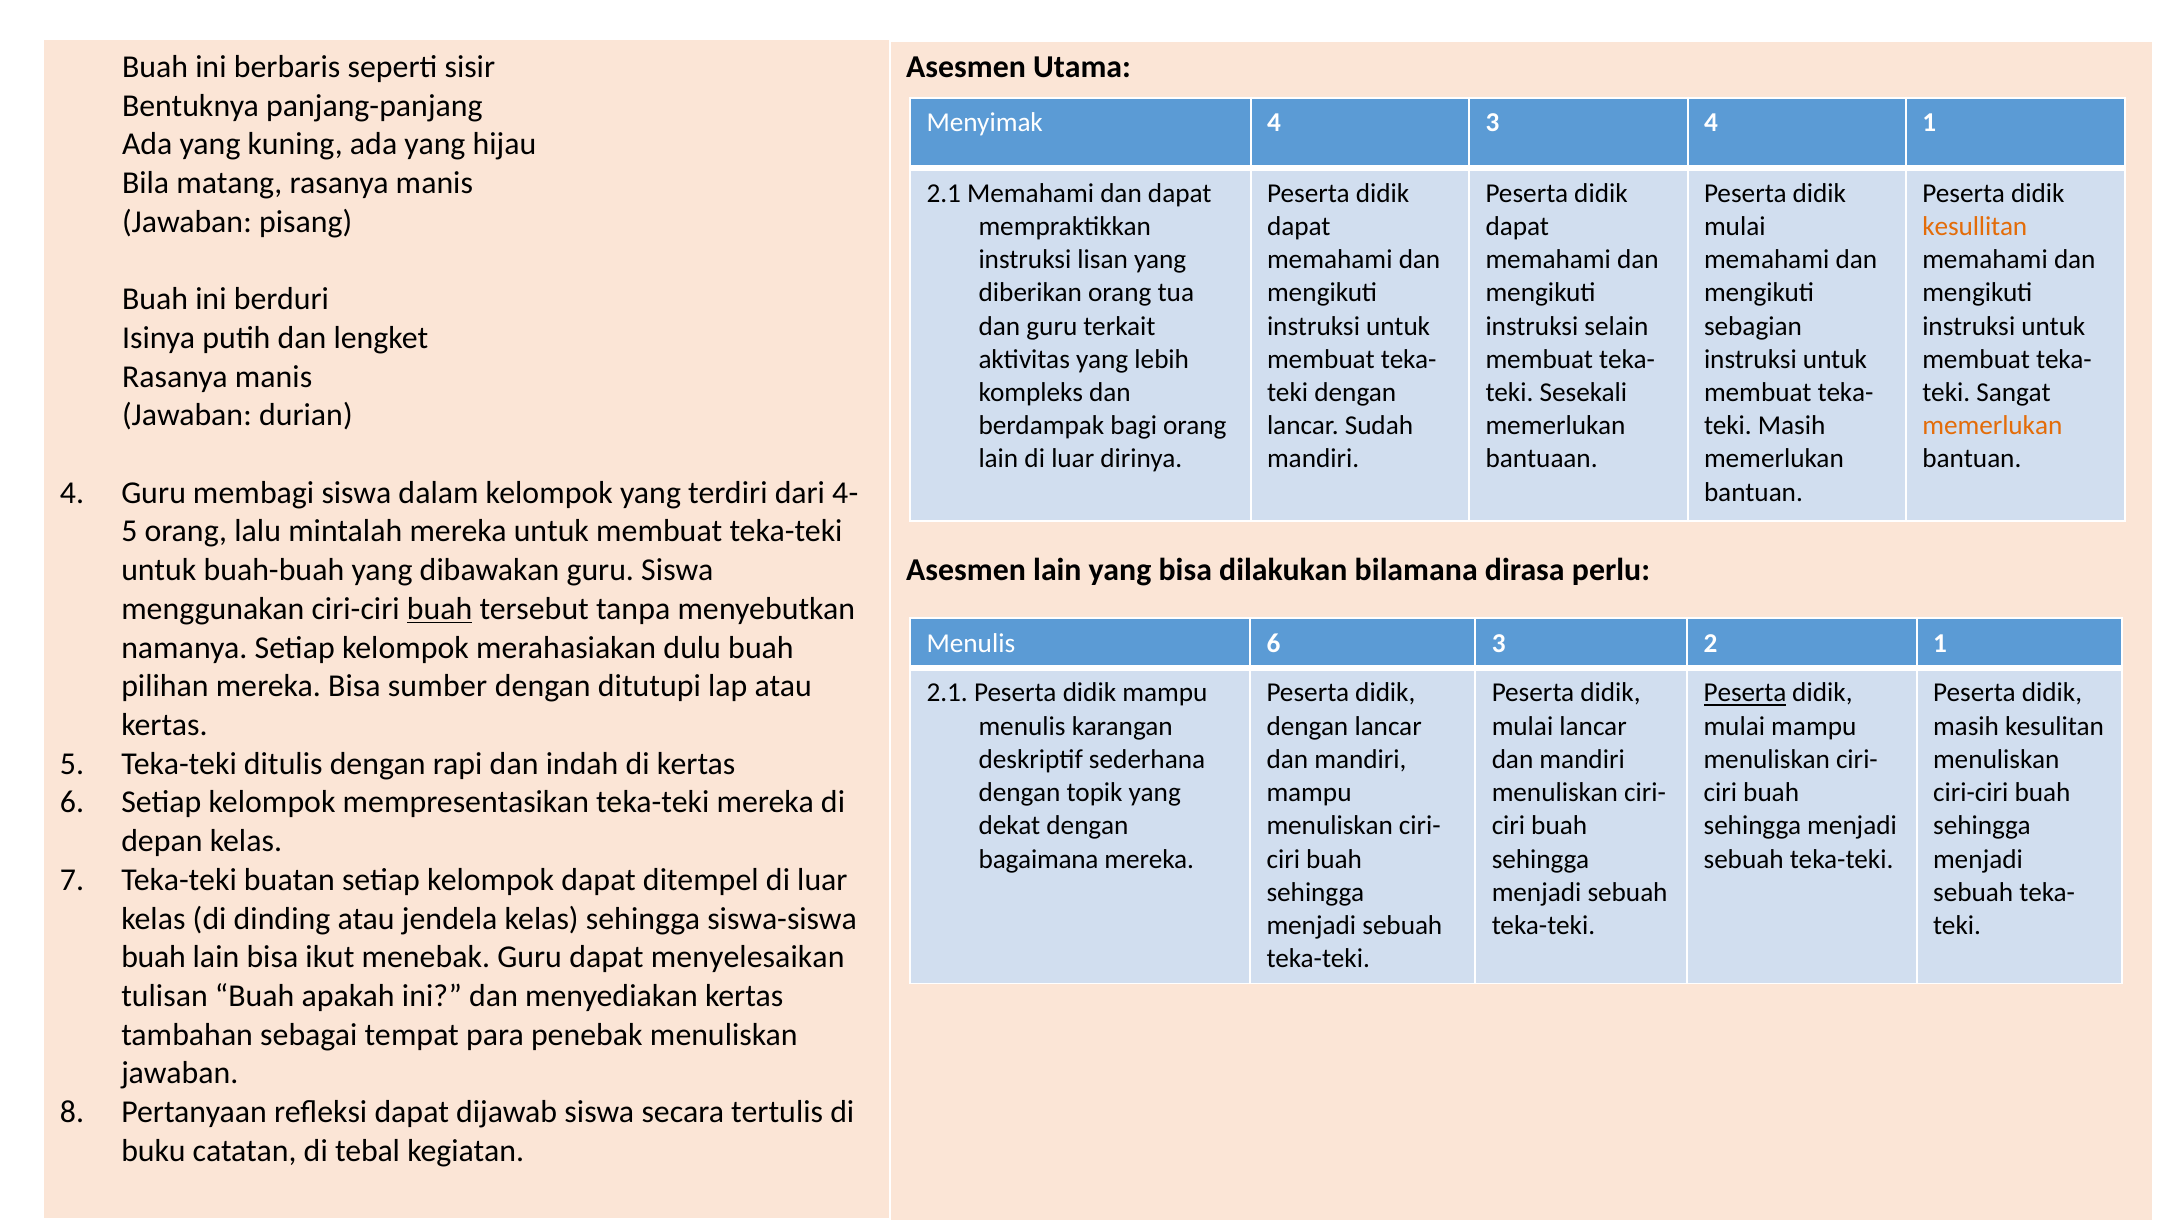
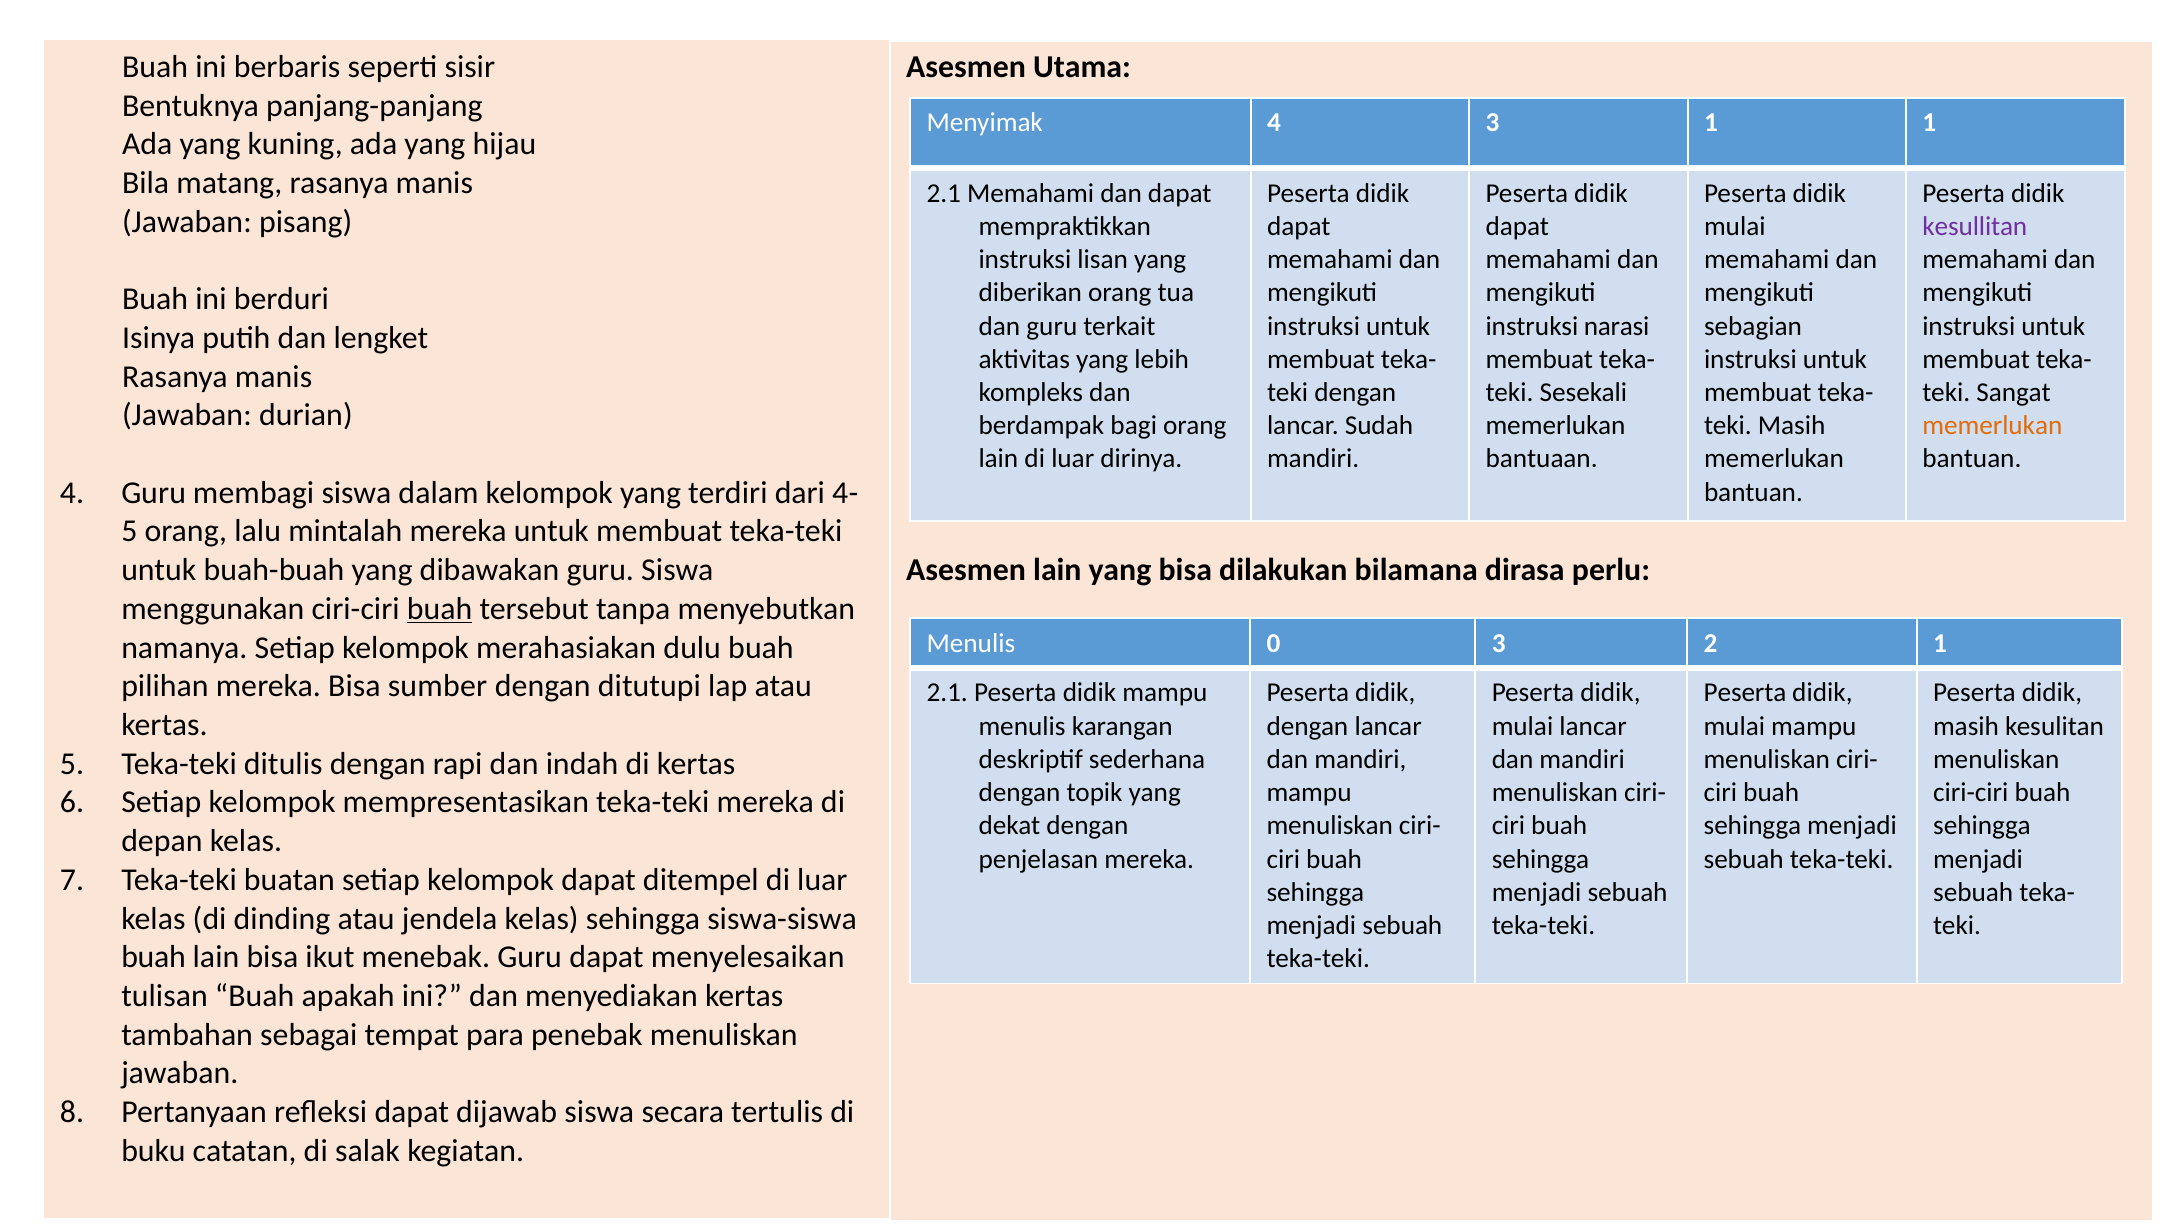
3 4: 4 -> 1
kesullitan colour: orange -> purple
selain: selain -> narasi
Menulis 6: 6 -> 0
Peserta at (1745, 693) underline: present -> none
bagaimana: bagaimana -> penjelasan
tebal: tebal -> salak
